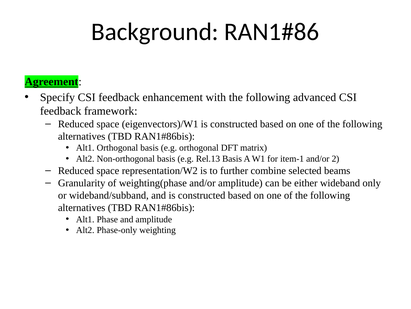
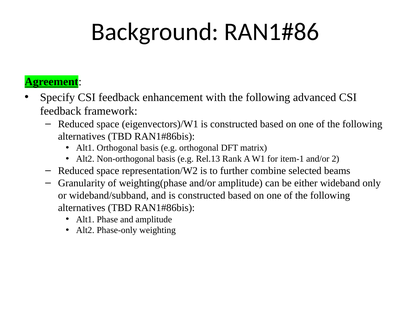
Rel.13 Basis: Basis -> Rank
